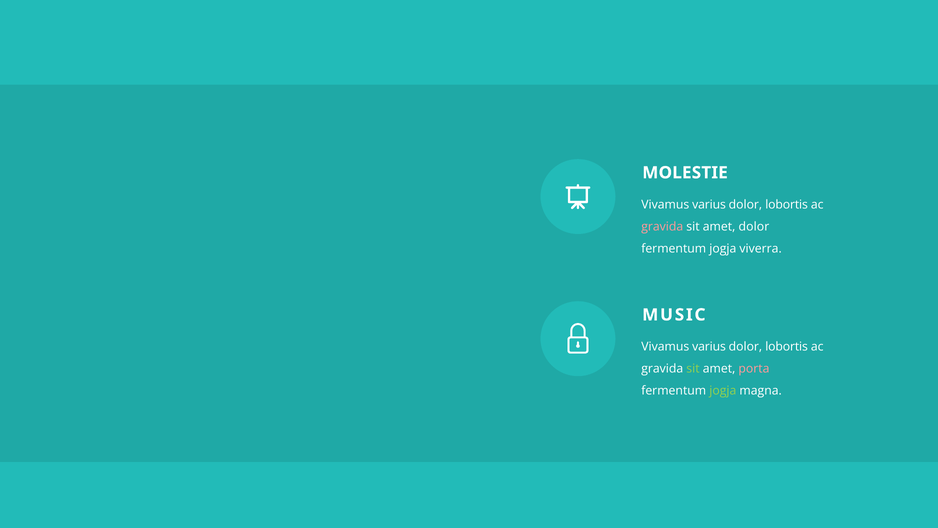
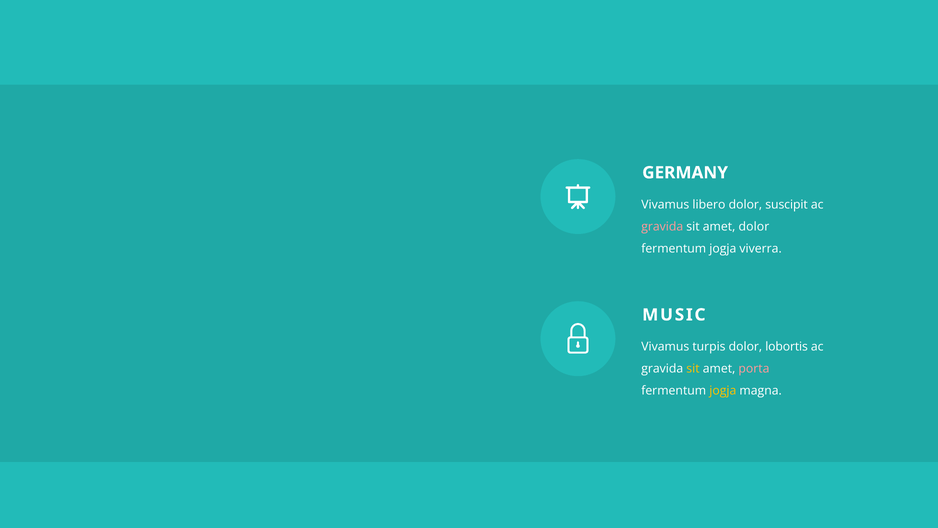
MOLESTIE: MOLESTIE -> GERMANY
varius at (709, 204): varius -> libero
lobortis at (787, 204): lobortis -> suscipit
varius at (709, 346): varius -> turpis
sit at (693, 368) colour: light green -> yellow
jogja at (723, 390) colour: light green -> yellow
